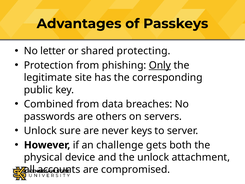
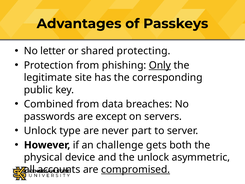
others: others -> except
sure: sure -> type
keys: keys -> part
attachment: attachment -> asymmetric
compromised underline: none -> present
